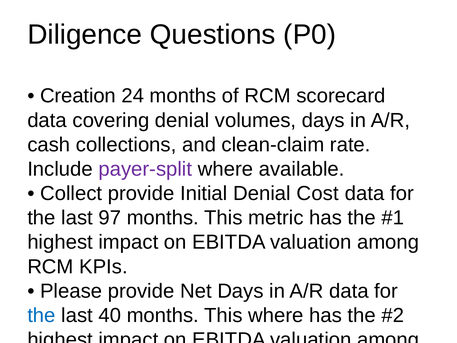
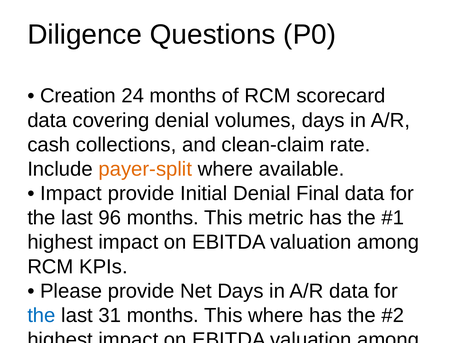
payer-split colour: purple -> orange
Collect at (71, 193): Collect -> Impact
Denial Cost: Cost -> Final
97: 97 -> 96
40: 40 -> 31
